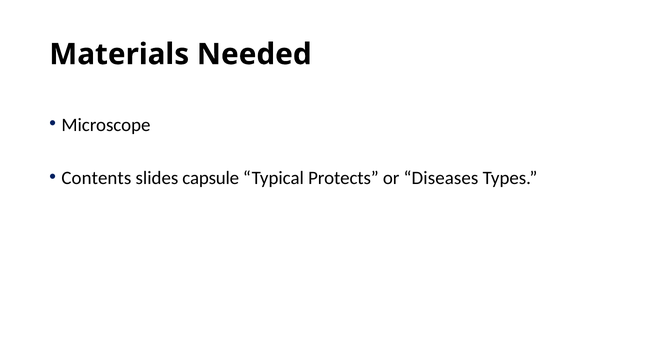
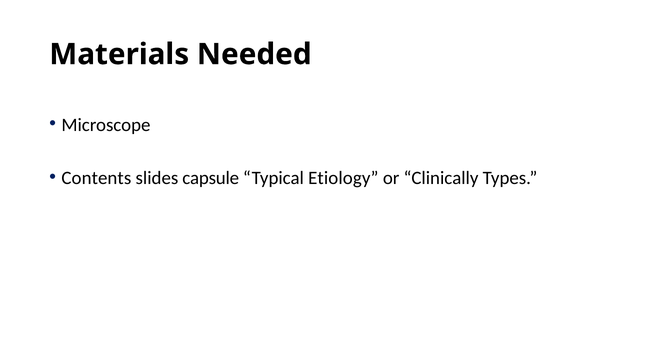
Protects: Protects -> Etiology
Diseases: Diseases -> Clinically
